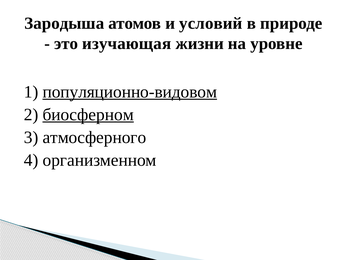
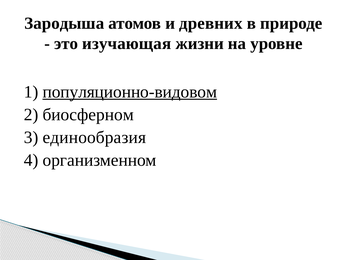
условий: условий -> древних
биосферном underline: present -> none
атмосферного: атмосферного -> единообразия
